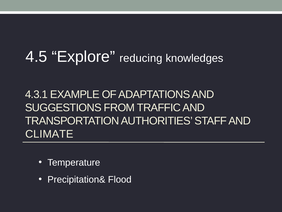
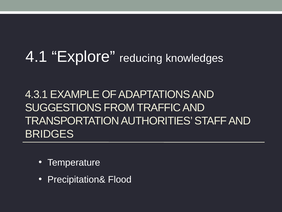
4.5: 4.5 -> 4.1
CLIMATE: CLIMATE -> BRIDGES
